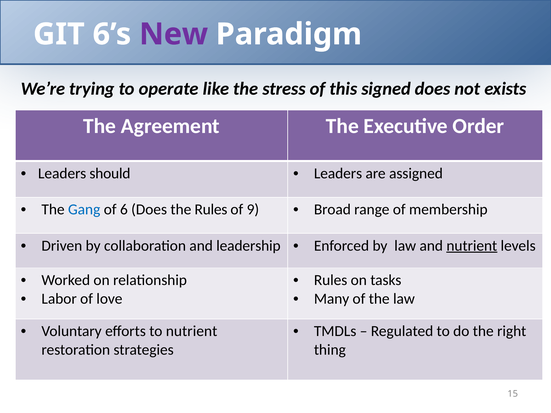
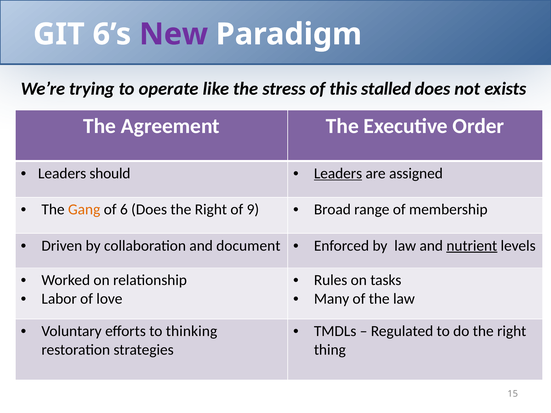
signed: signed -> stalled
Leaders at (338, 174) underline: none -> present
Gang colour: blue -> orange
Rules at (211, 210): Rules -> Right
leadership: leadership -> document
to nutrient: nutrient -> thinking
